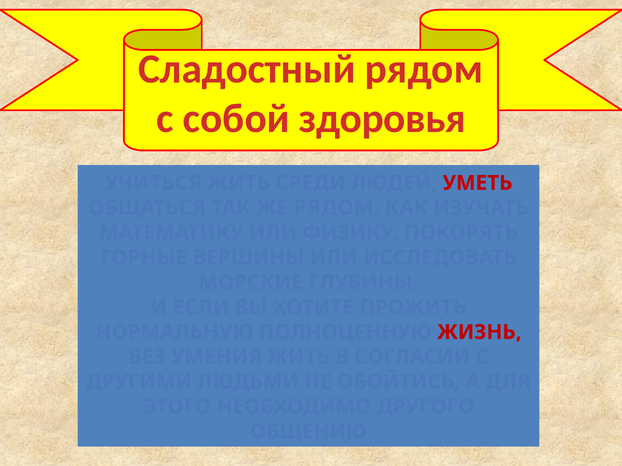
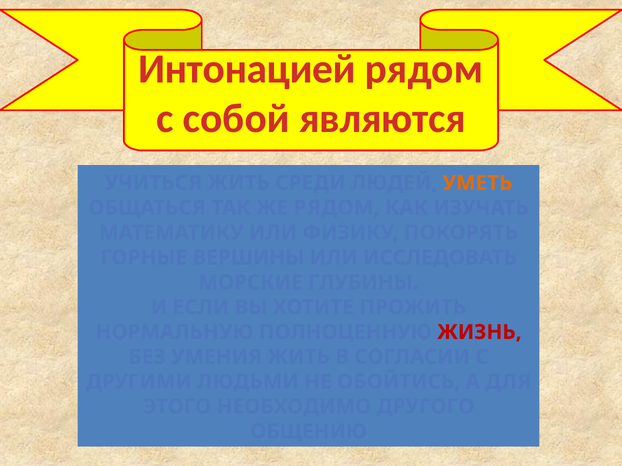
Сладостный: Сладостный -> Интонацией
здоровья: здоровья -> являются
УМЕТЬ colour: red -> orange
